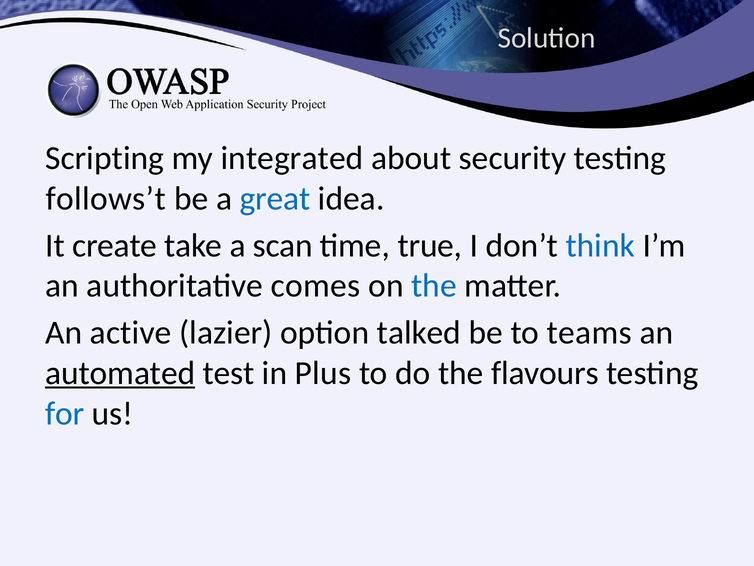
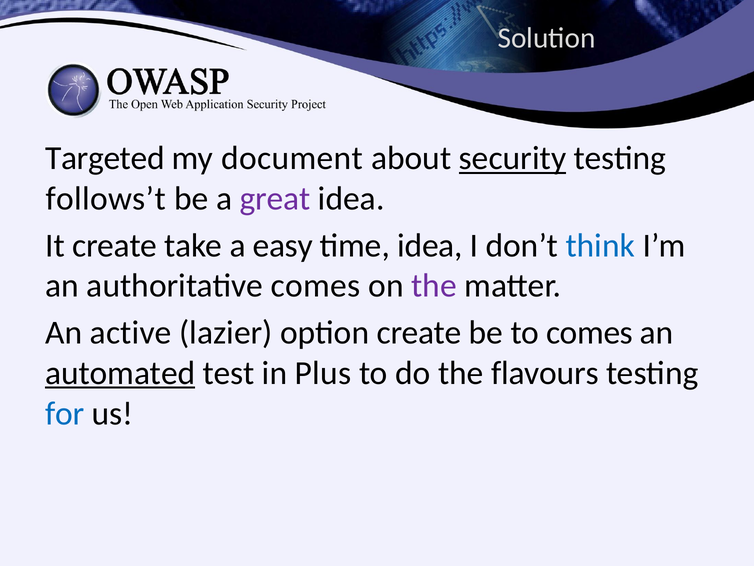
Scripting: Scripting -> Targeted
integrated: integrated -> document
security underline: none -> present
great colour: blue -> purple
scan: scan -> easy
time true: true -> idea
the at (434, 286) colour: blue -> purple
option talked: talked -> create
to teams: teams -> comes
